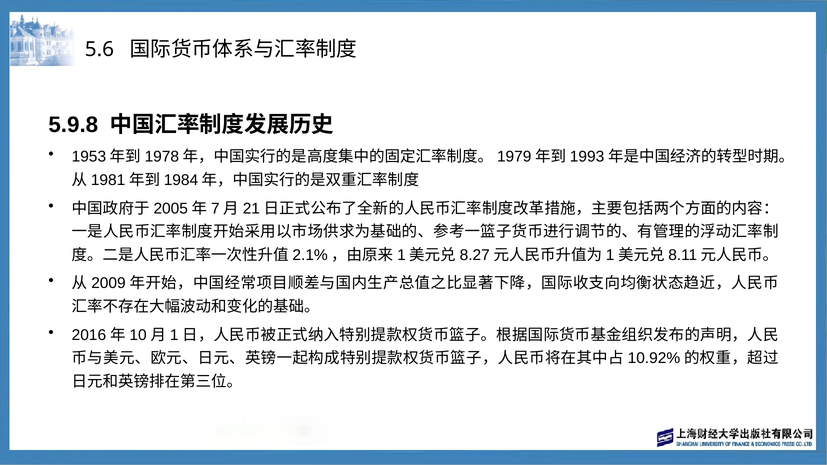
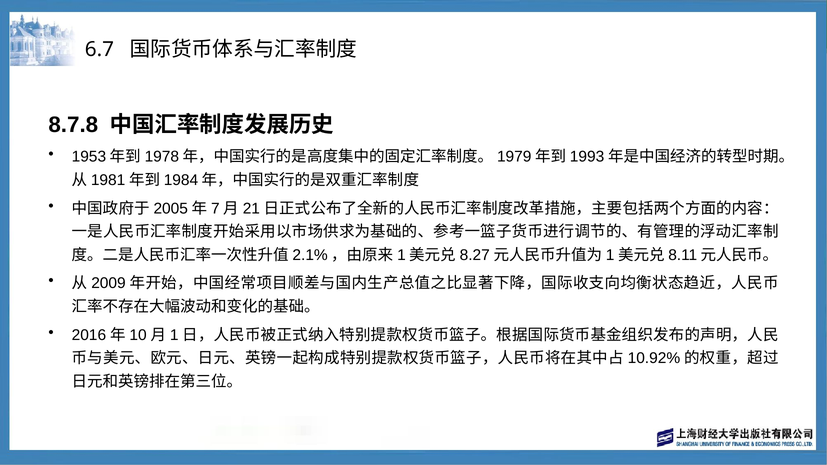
5.6: 5.6 -> 6.7
5.9.8: 5.9.8 -> 8.7.8
